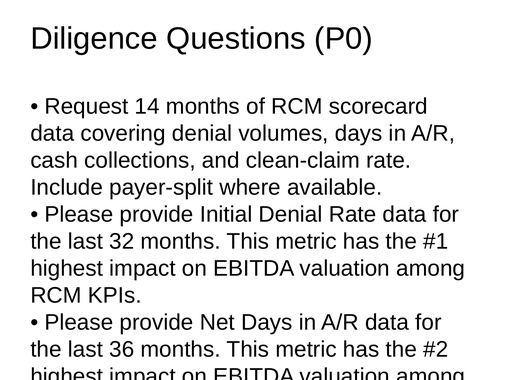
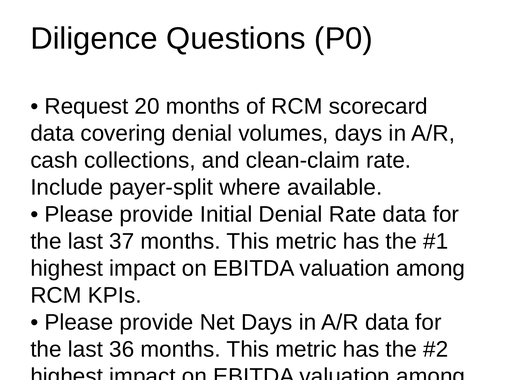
14: 14 -> 20
32: 32 -> 37
